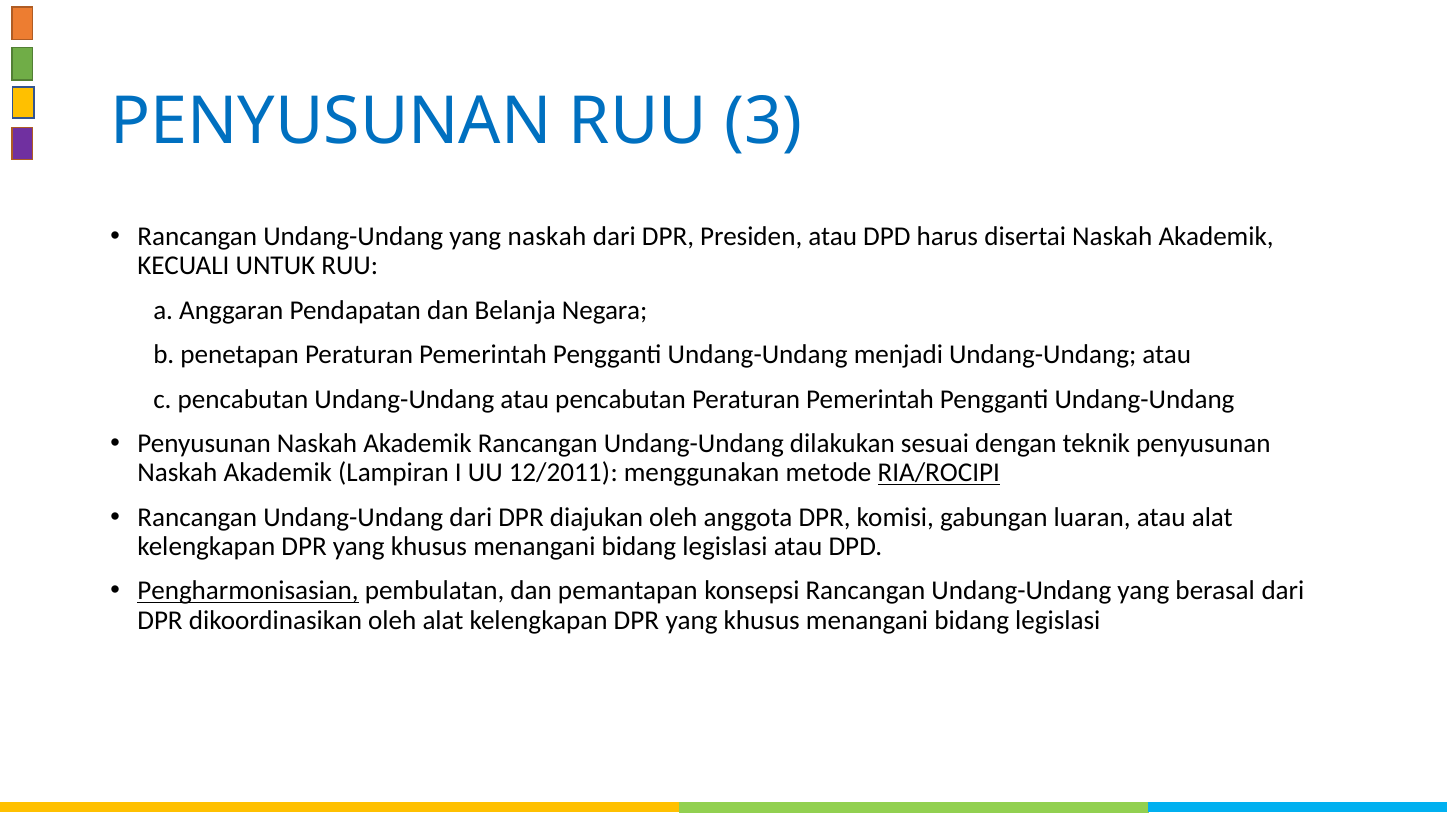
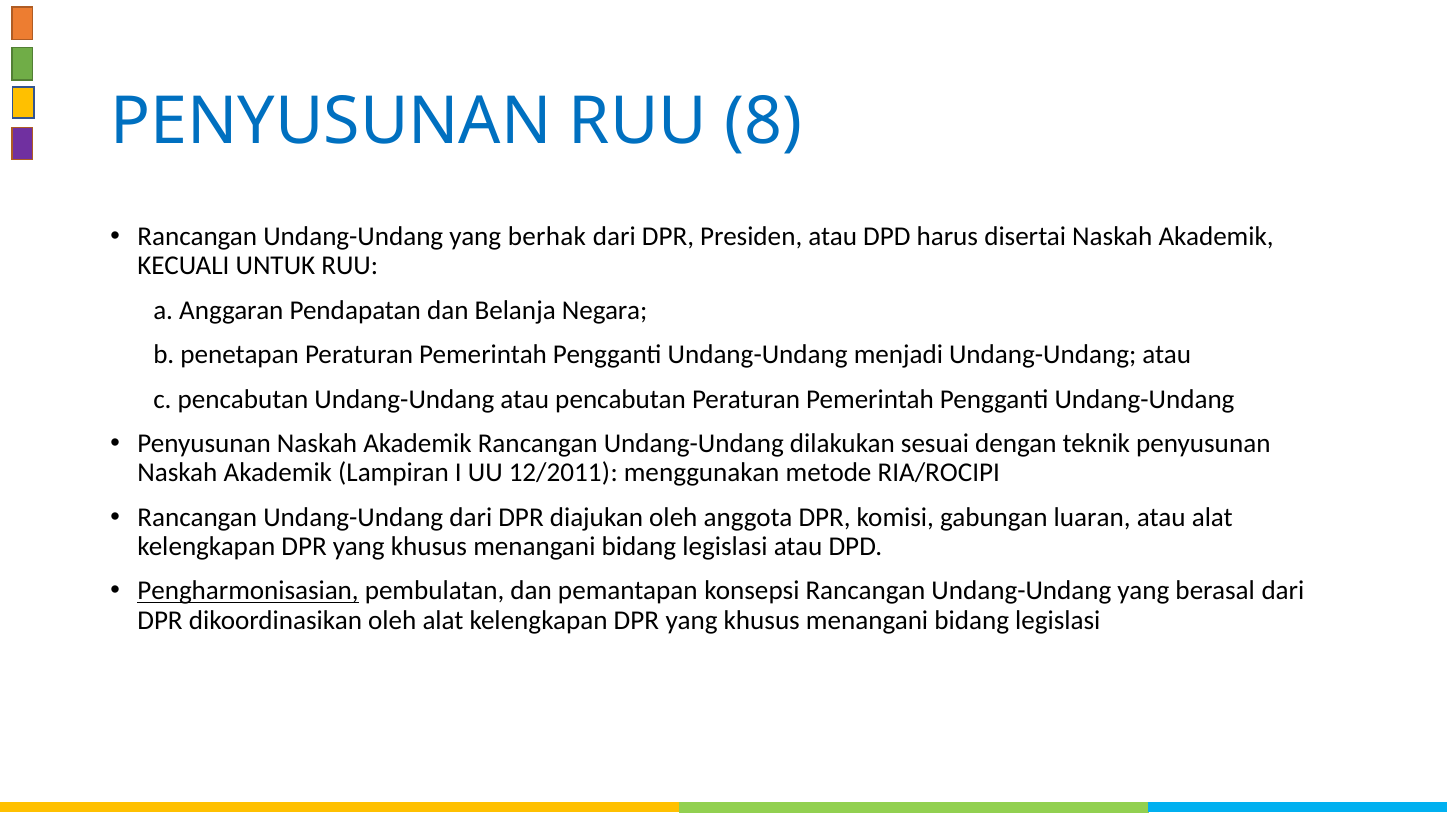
3: 3 -> 8
yang naskah: naskah -> berhak
RIA/ROCIPI underline: present -> none
